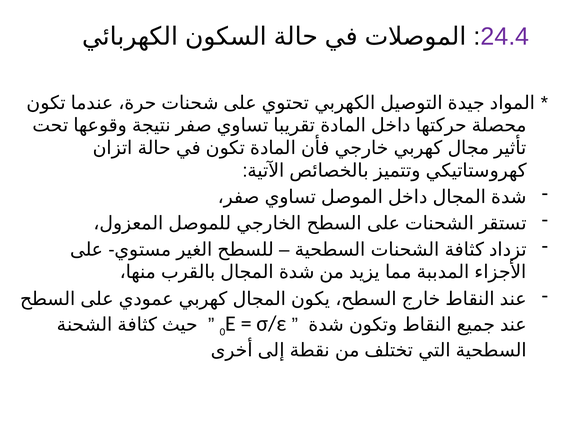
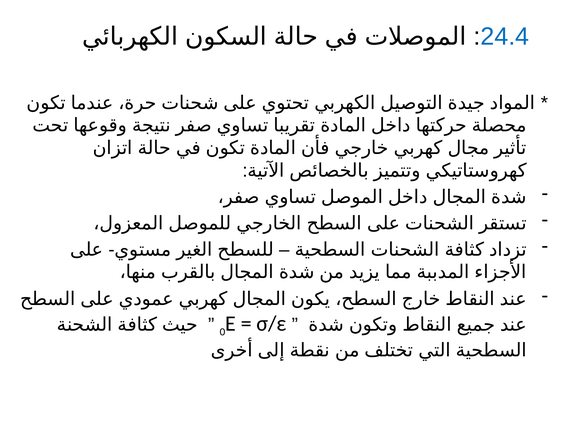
24.4 colour: purple -> blue
